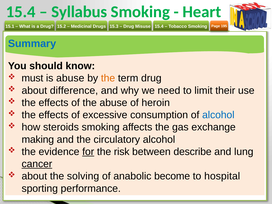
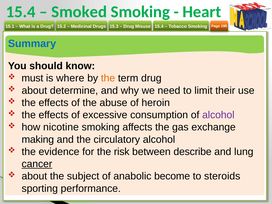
Syllabus: Syllabus -> Smoked
is abuse: abuse -> where
difference: difference -> determine
alcohol at (218, 115) colour: blue -> purple
steroids: steroids -> nicotine
for underline: present -> none
solving: solving -> subject
hospital: hospital -> steroids
